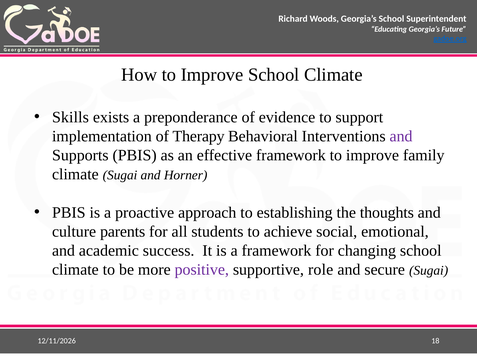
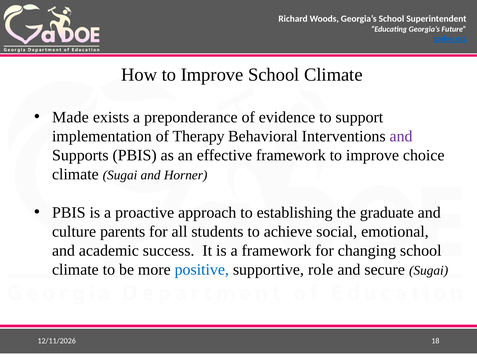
Skills: Skills -> Made
family: family -> choice
thoughts: thoughts -> graduate
positive colour: purple -> blue
